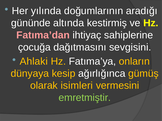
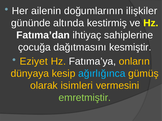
yılında: yılında -> ailenin
aradığı: aradığı -> ilişkiler
Fatıma’dan colour: pink -> white
sevgisini: sevgisini -> kesmiştir
Ahlaki: Ahlaki -> Eziyet
ağırlığınca colour: white -> light blue
